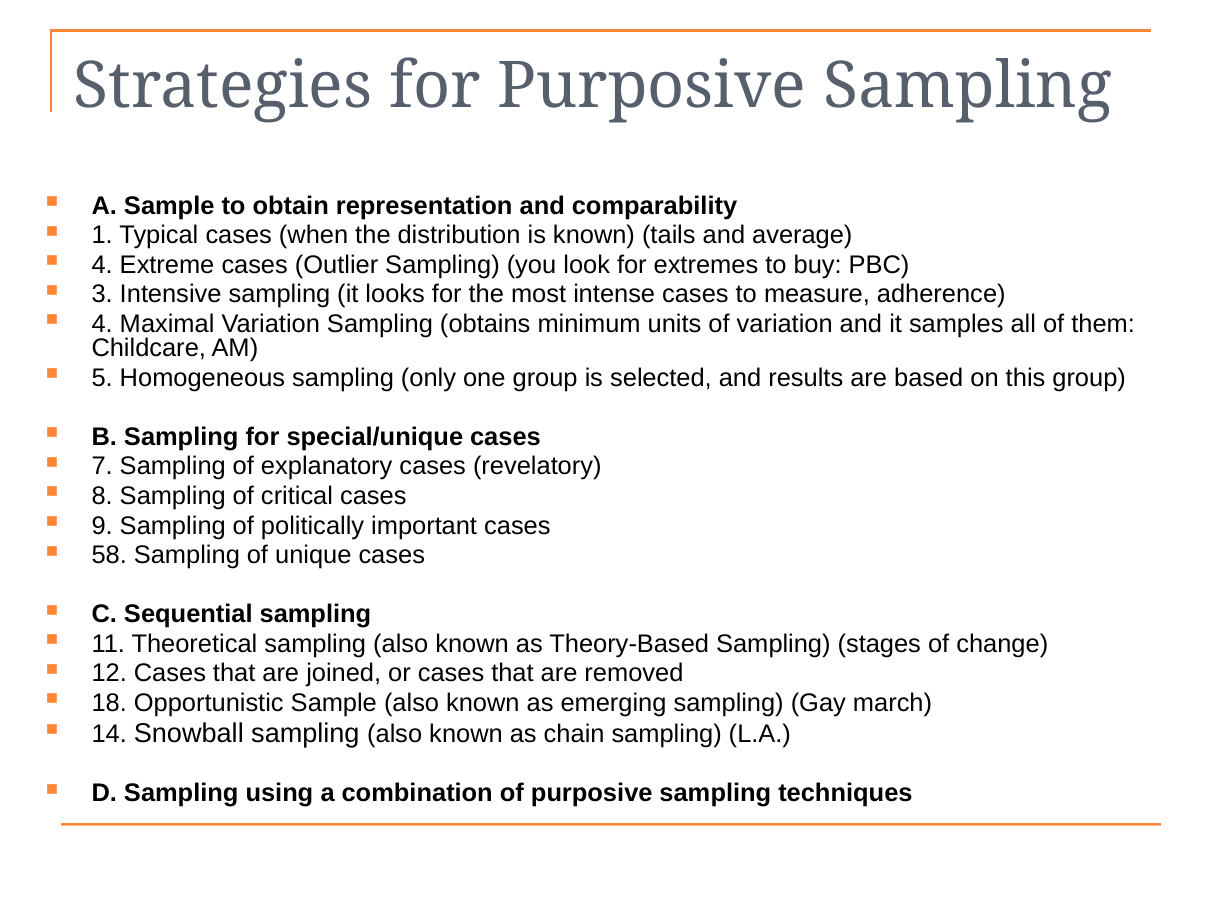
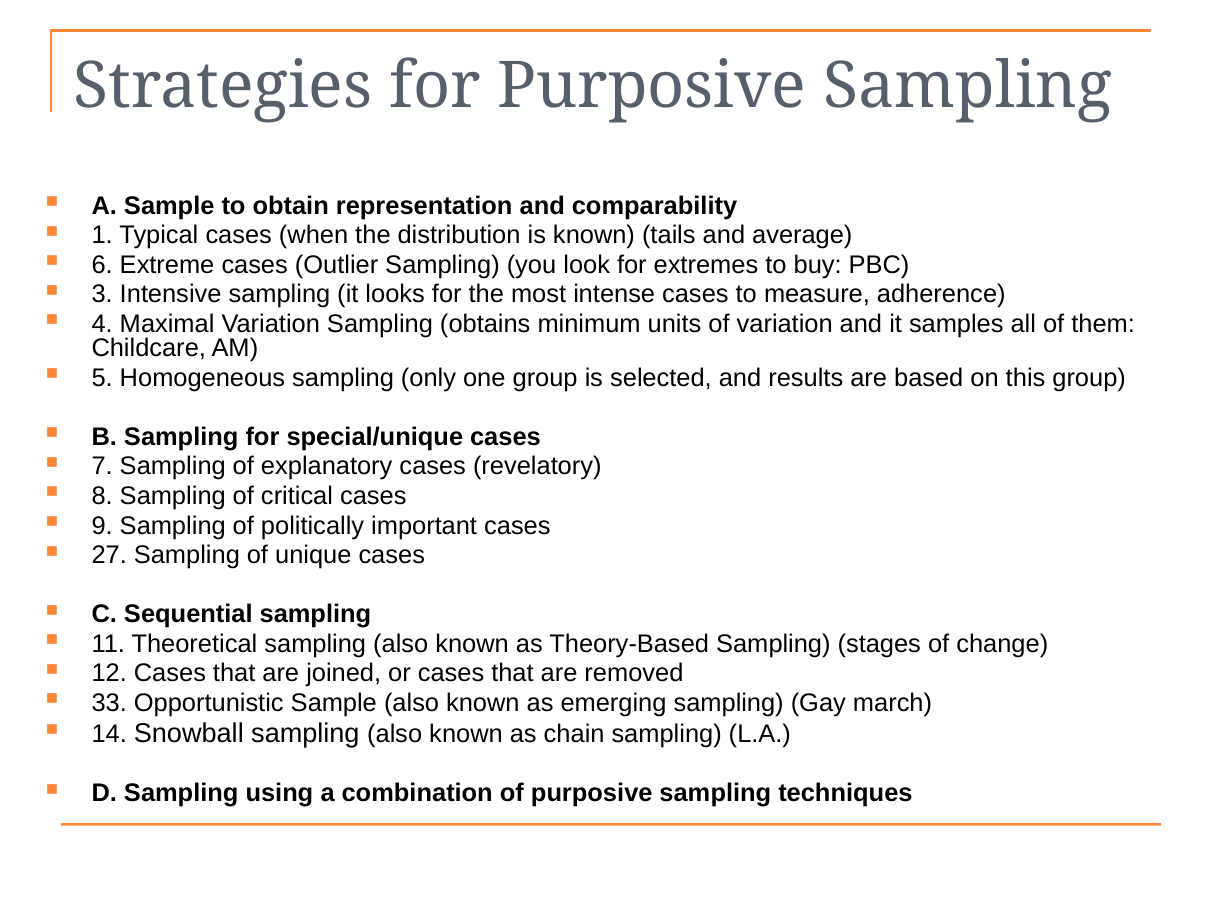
4 at (102, 265): 4 -> 6
58: 58 -> 27
18: 18 -> 33
